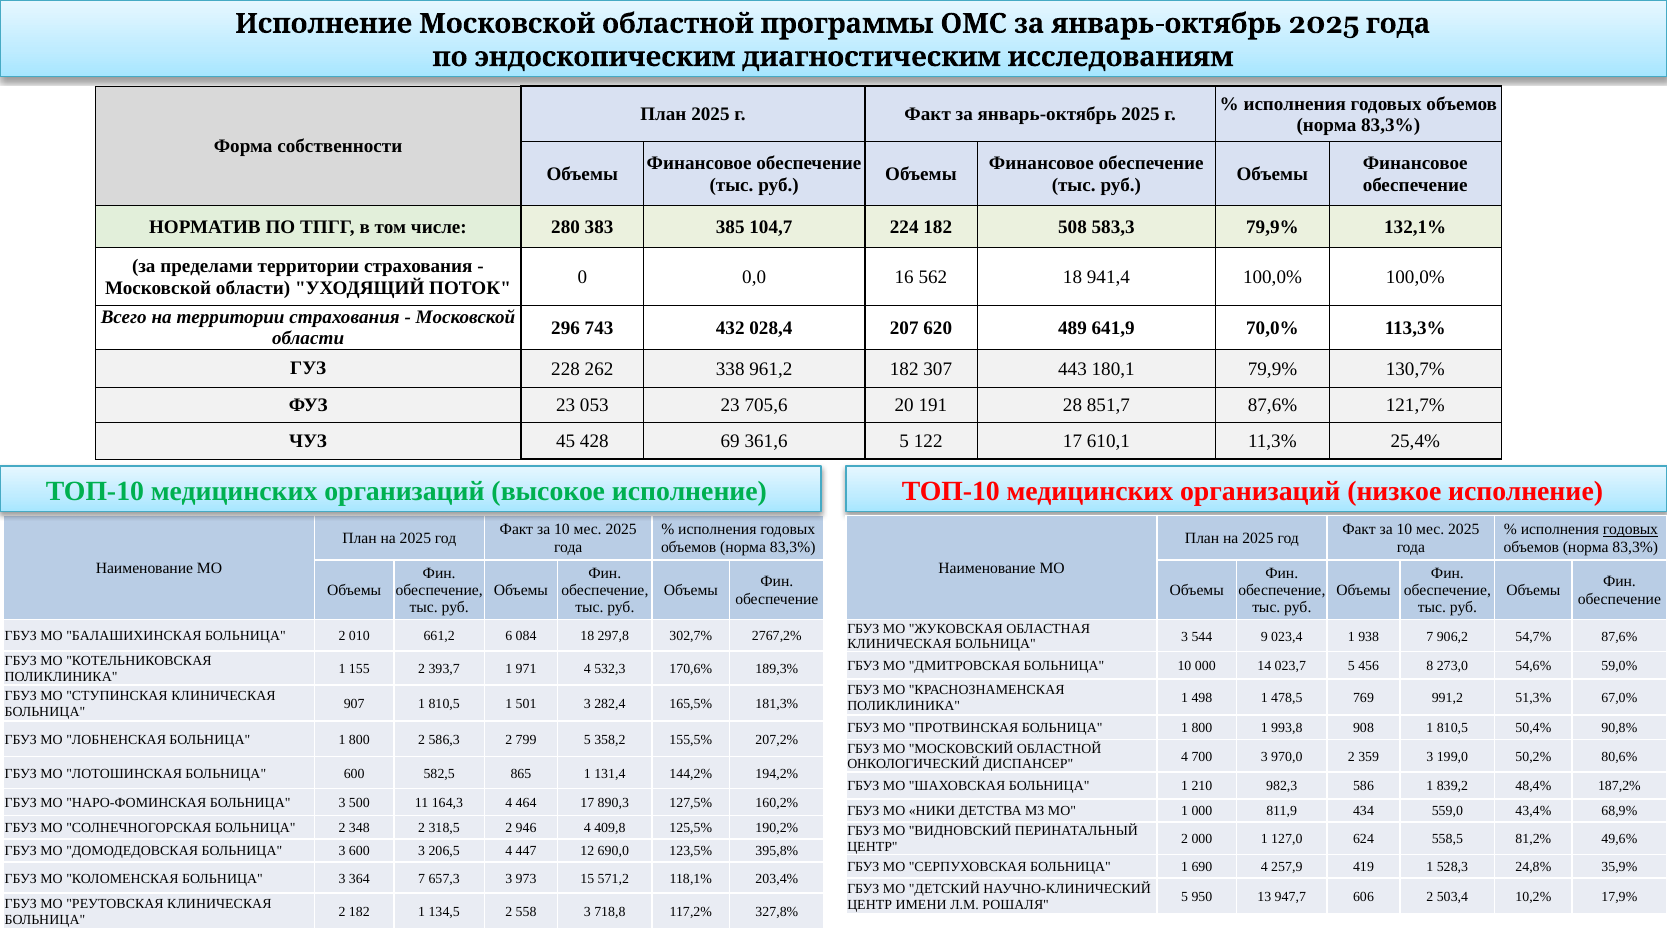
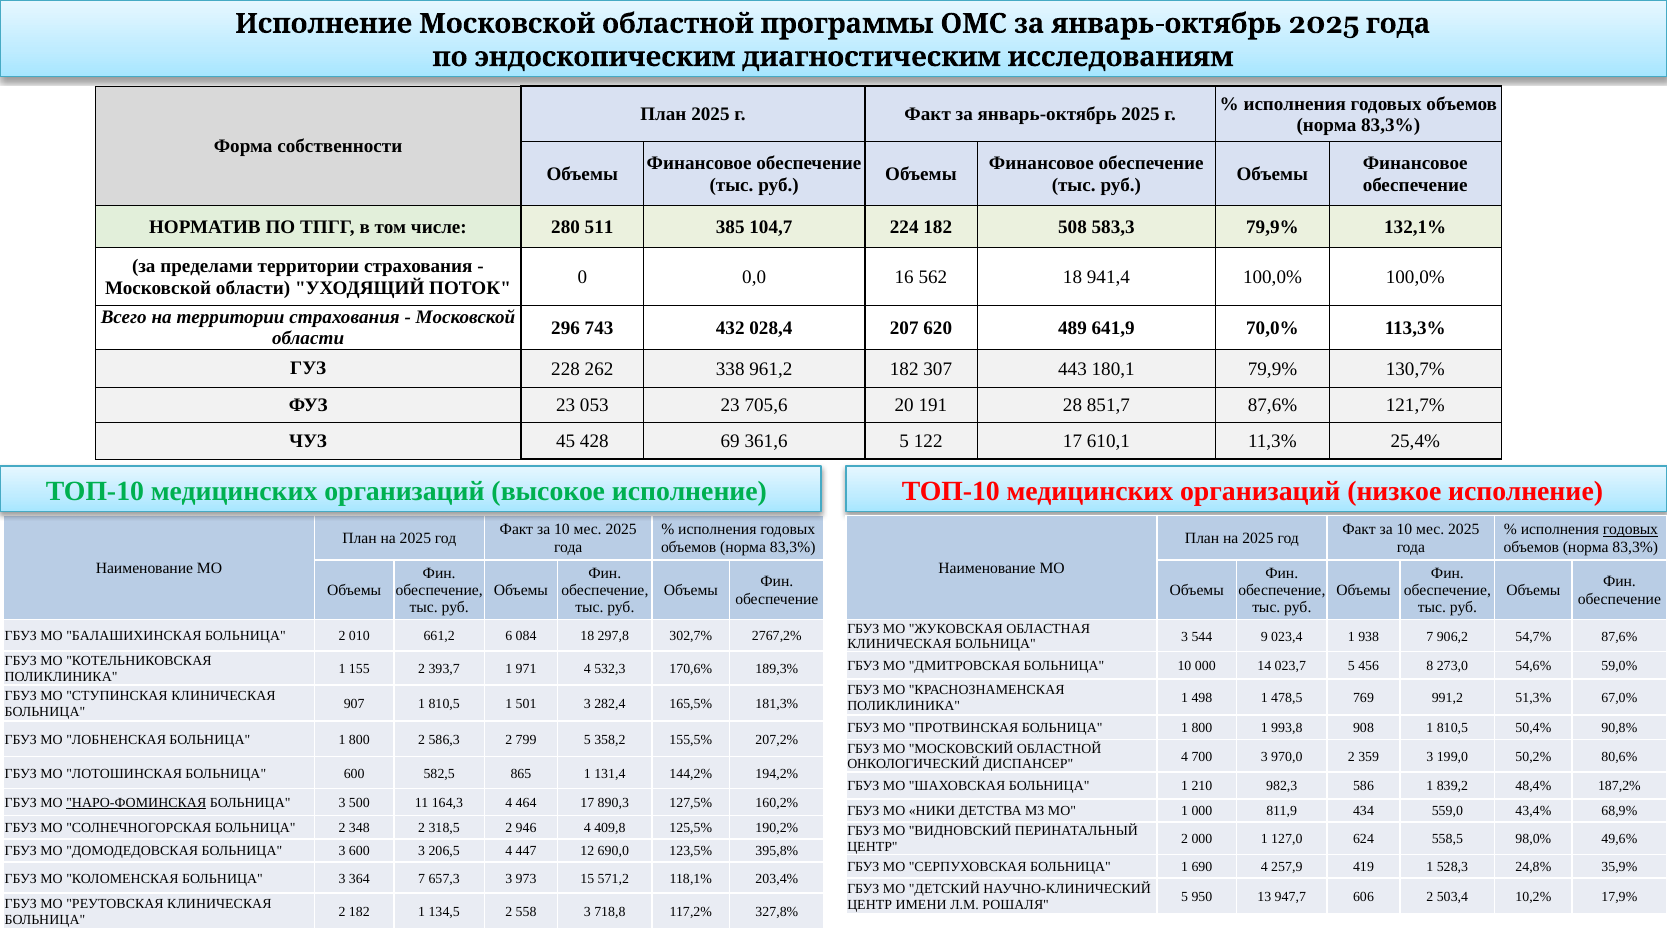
383: 383 -> 511
НАРО-ФОМИНСКАЯ underline: none -> present
81,2%: 81,2% -> 98,0%
